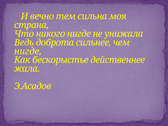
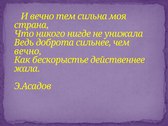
нигде at (28, 51): нигде -> вечно
